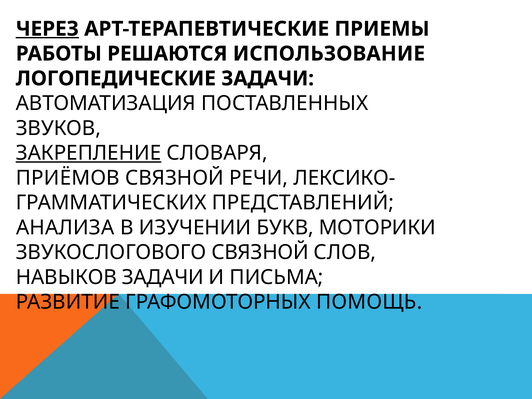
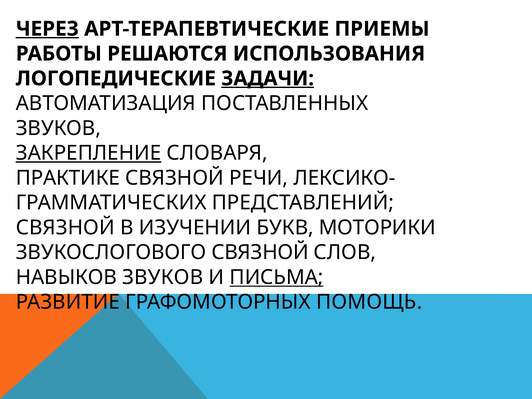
ИСПОЛЬЗОВАНИЕ: ИСПОЛЬЗОВАНИЕ -> ИСПОЛЬЗОВАНИЯ
ЗАДАЧИ at (268, 79) underline: none -> present
ПРИЁМОВ: ПРИЁМОВ -> ПРАКТИКЕ
АНАЛИЗА at (65, 228): АНАЛИЗА -> СВЯЗНОЙ
НАВЫКОВ ЗАДАЧИ: ЗАДАЧИ -> ЗВУКОВ
ПИСЬМА underline: none -> present
